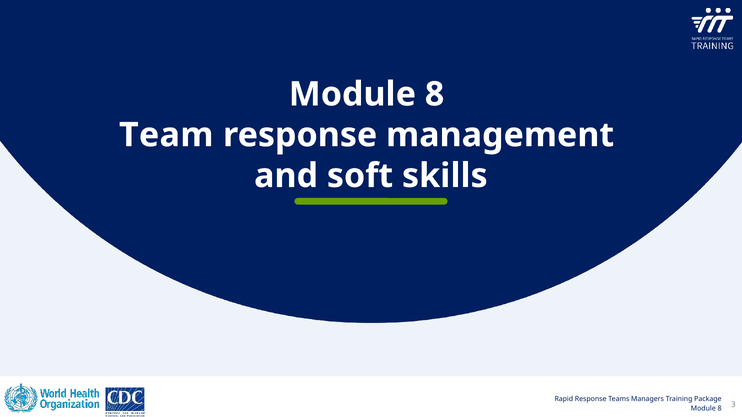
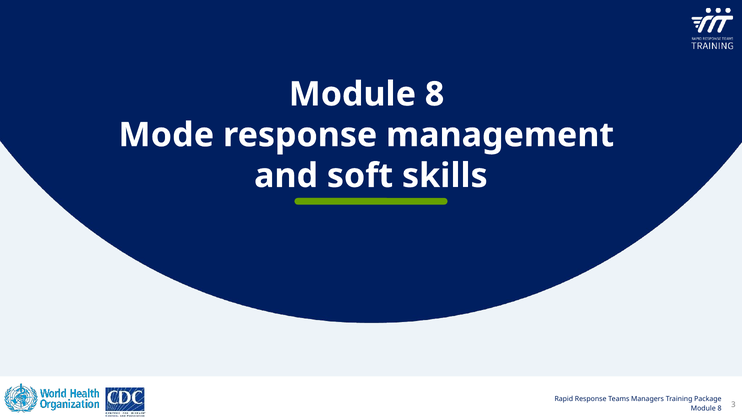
Team: Team -> Mode
